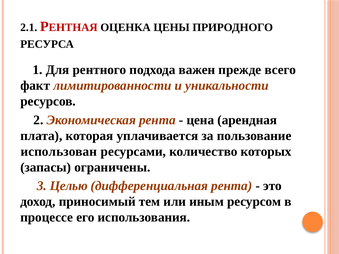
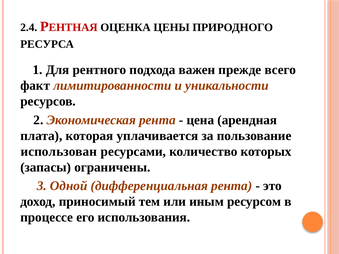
2.1: 2.1 -> 2.4
Целью: Целью -> Одной
